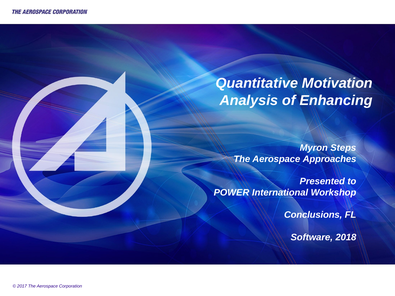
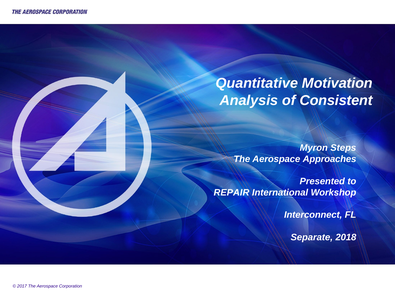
Enhancing: Enhancing -> Consistent
POWER: POWER -> REPAIR
Conclusions: Conclusions -> Interconnect
Software: Software -> Separate
